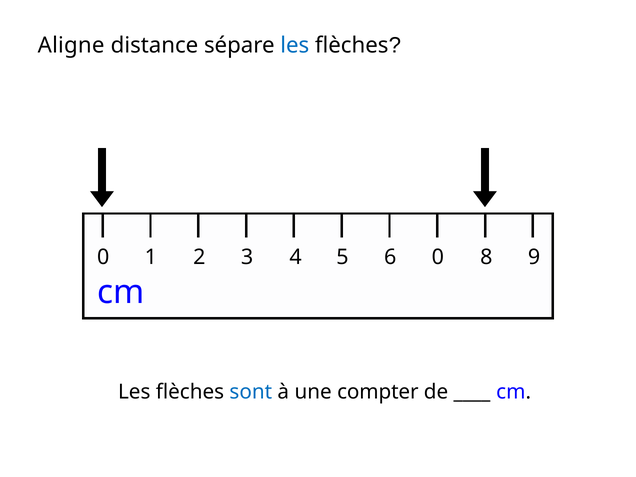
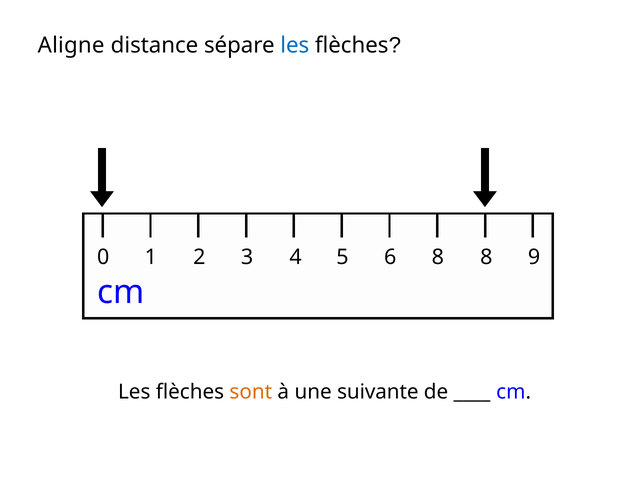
6 0: 0 -> 8
sont colour: blue -> orange
compter: compter -> suivante
